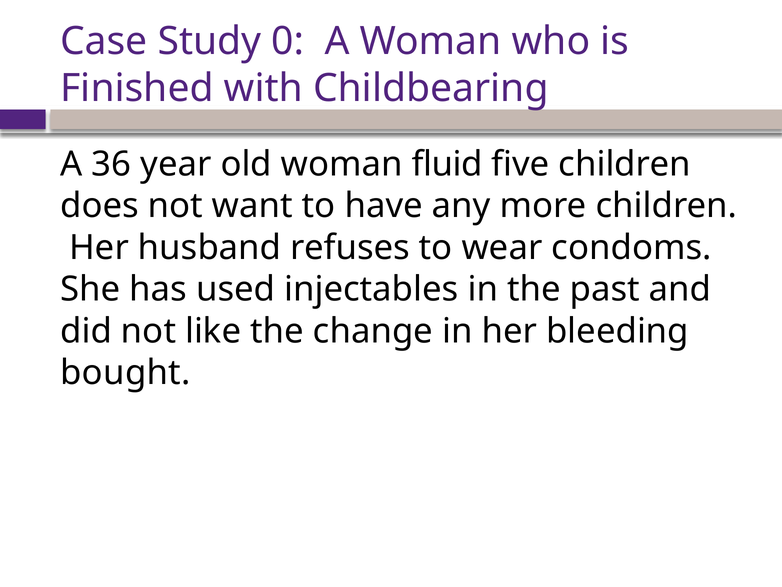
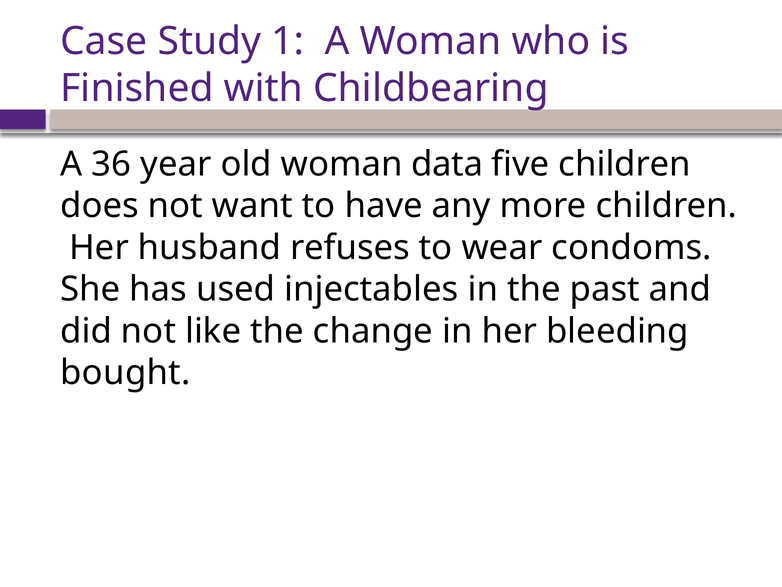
0: 0 -> 1
fluid: fluid -> data
